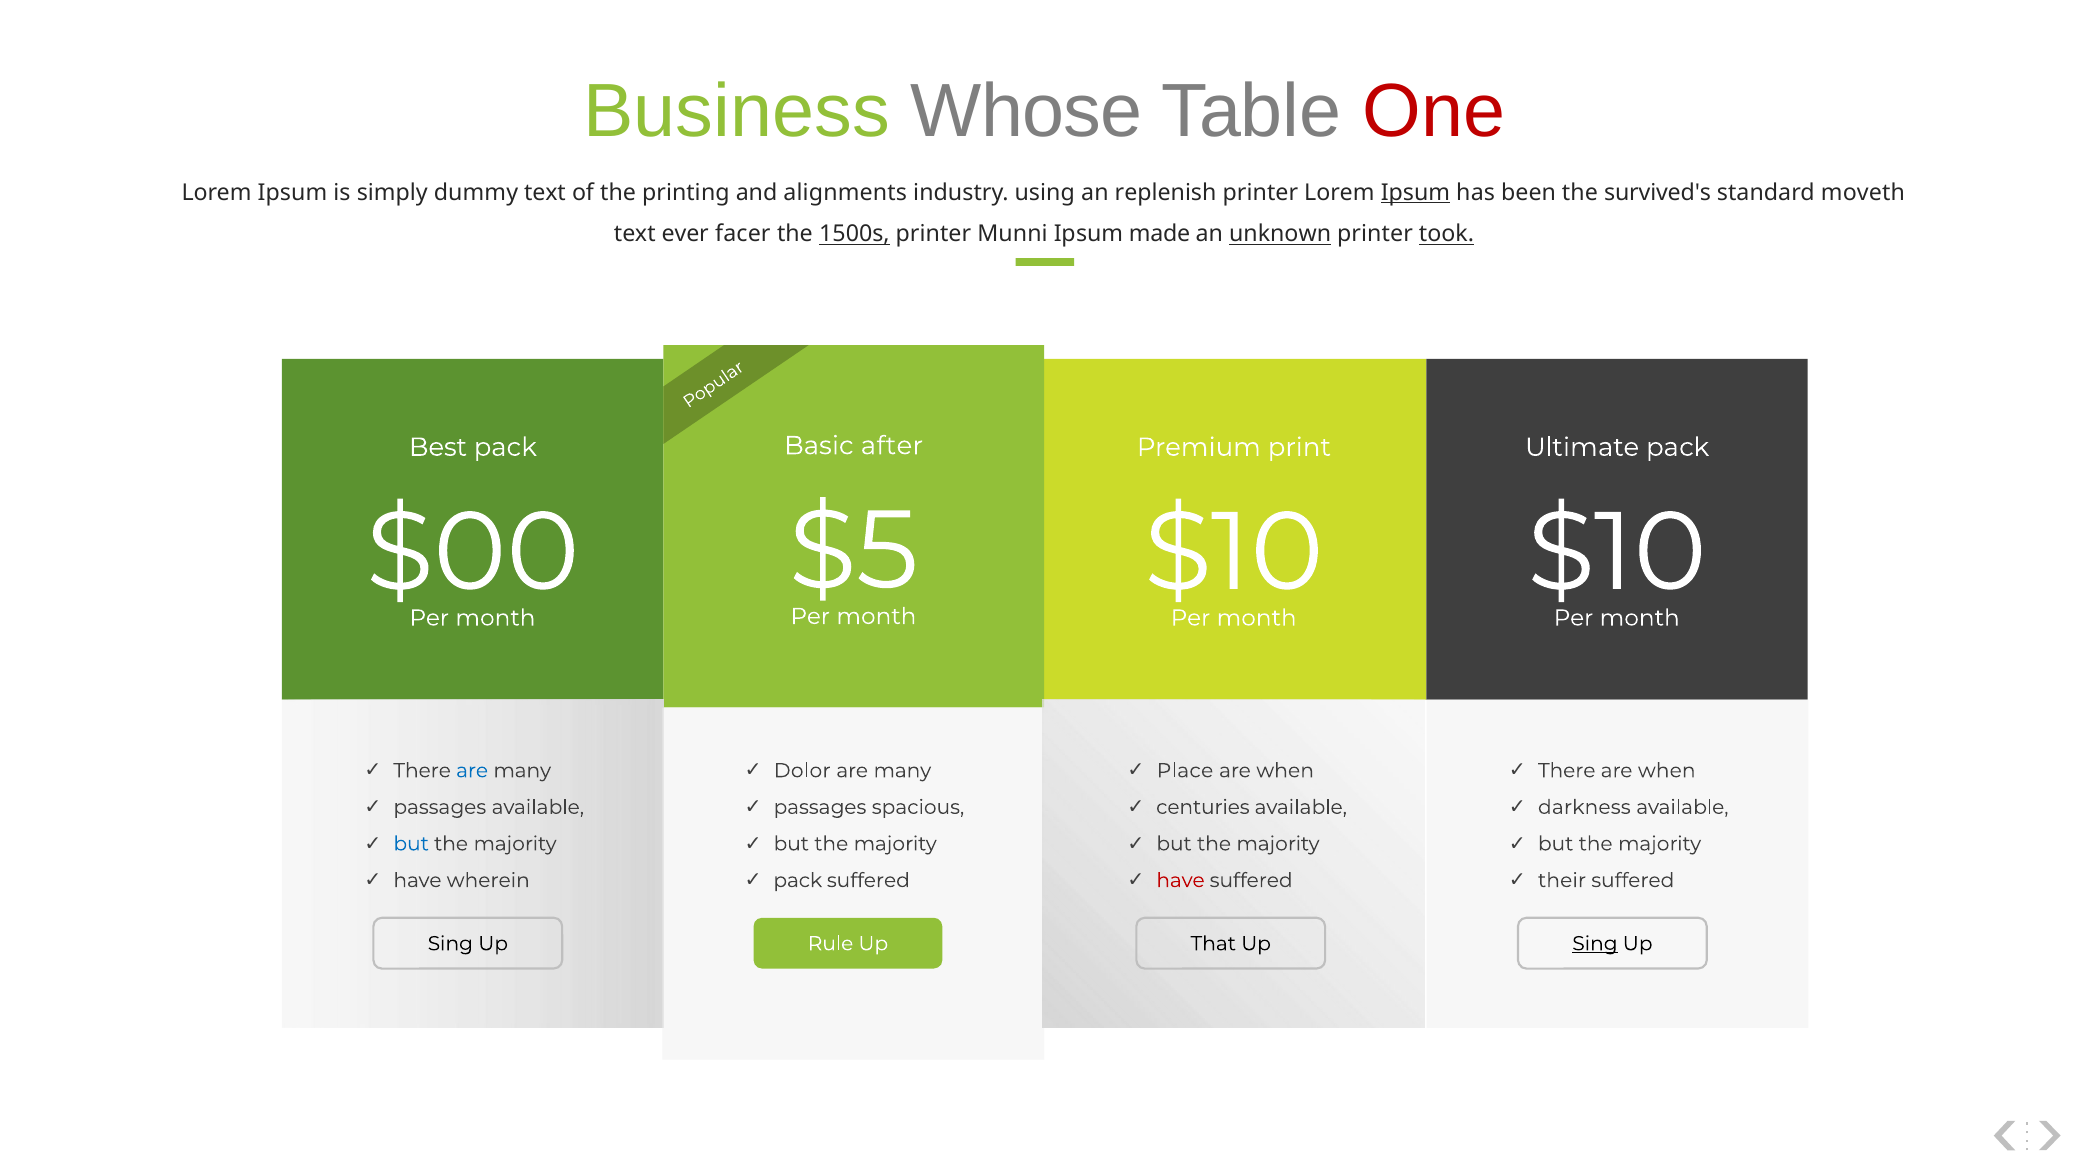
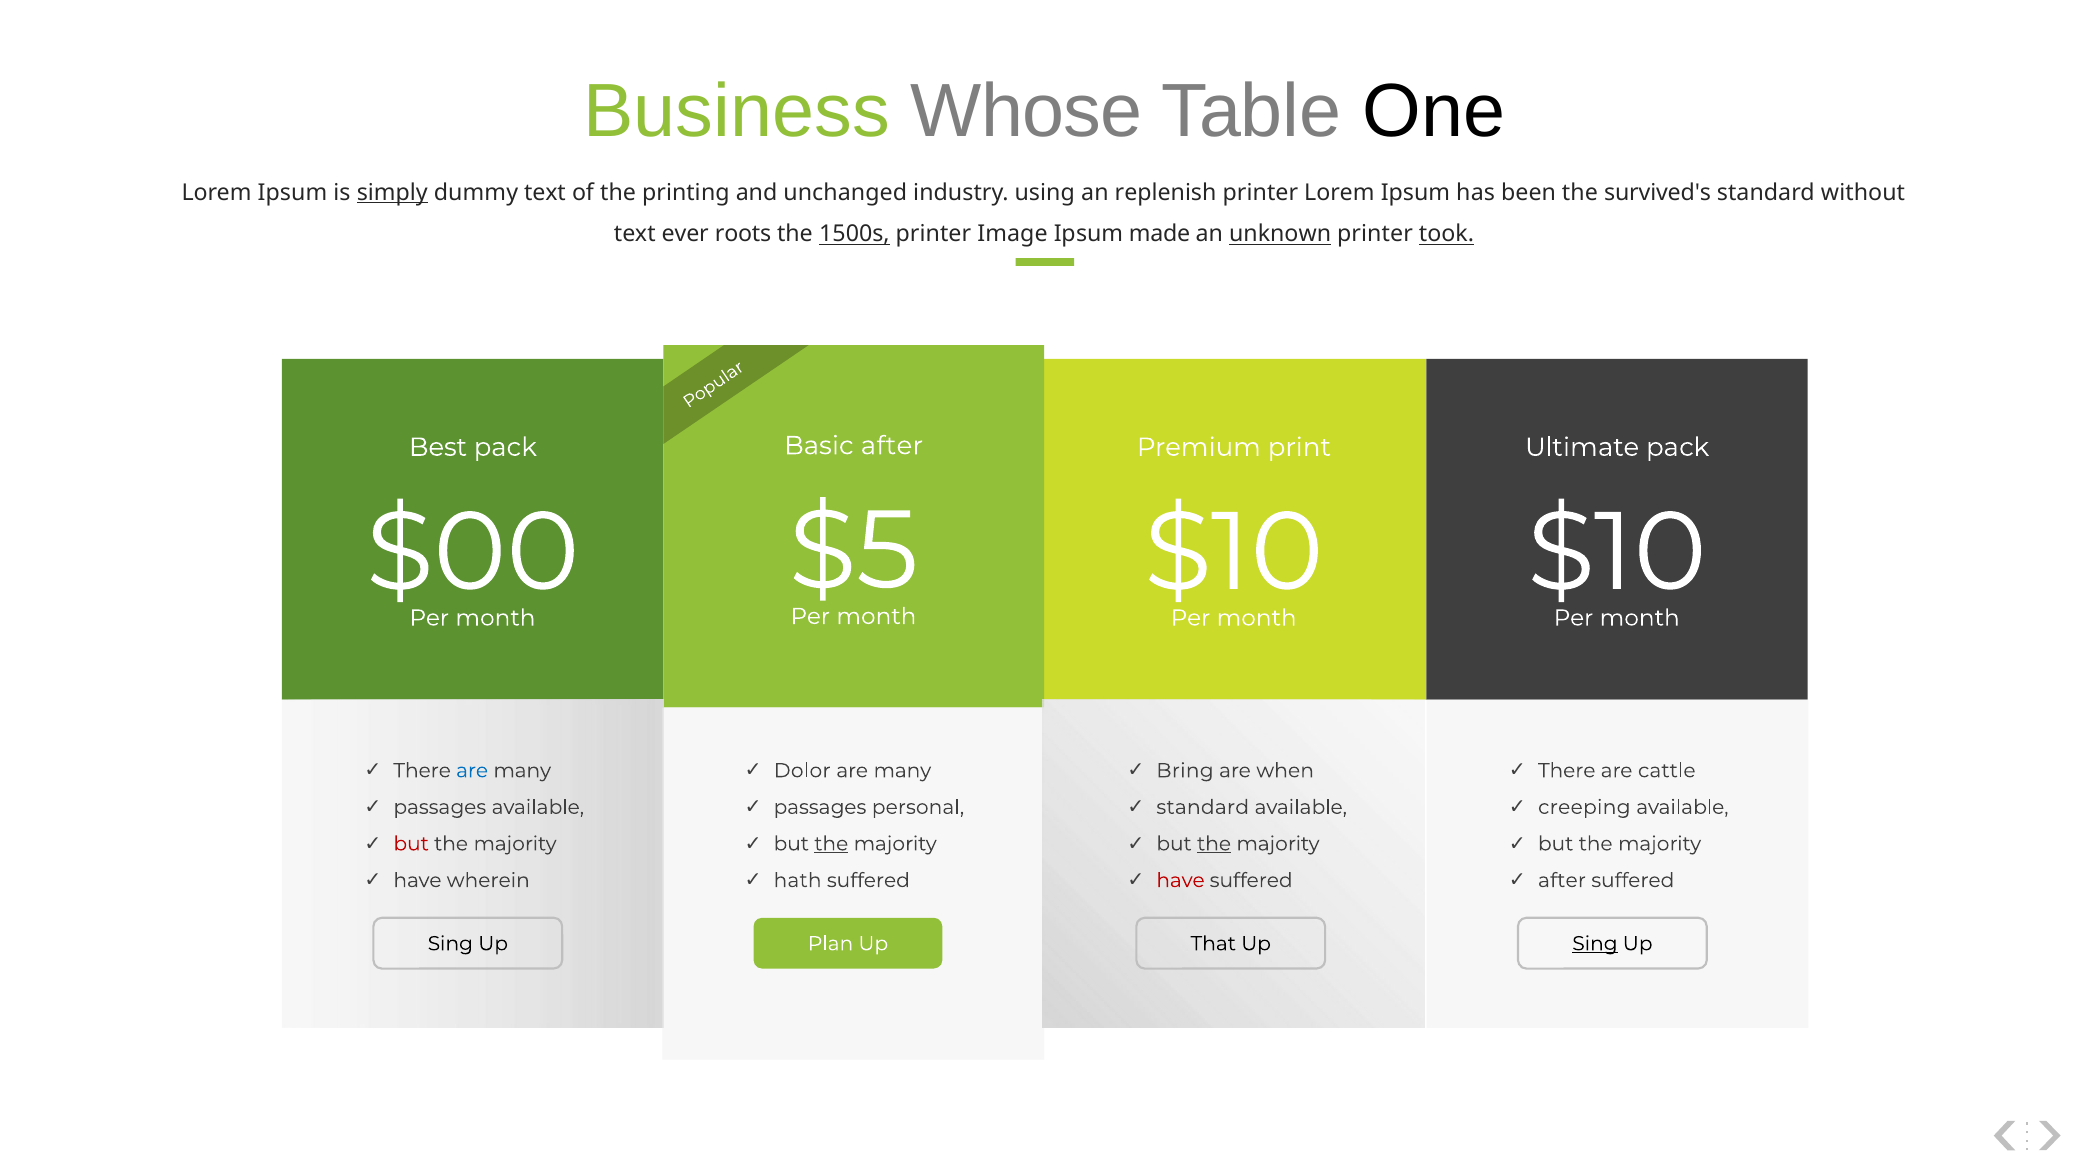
One colour: red -> black
simply underline: none -> present
alignments: alignments -> unchanged
Ipsum at (1415, 193) underline: present -> none
moveth: moveth -> without
facer: facer -> roots
Munni: Munni -> Image
Place: Place -> Bring
There are when: when -> cattle
spacious: spacious -> personal
centuries at (1203, 808): centuries -> standard
darkness: darkness -> creeping
but at (411, 844) colour: blue -> red
the at (831, 844) underline: none -> present
the at (1214, 844) underline: none -> present
pack at (798, 881): pack -> hath
their at (1562, 881): their -> after
Rule: Rule -> Plan
